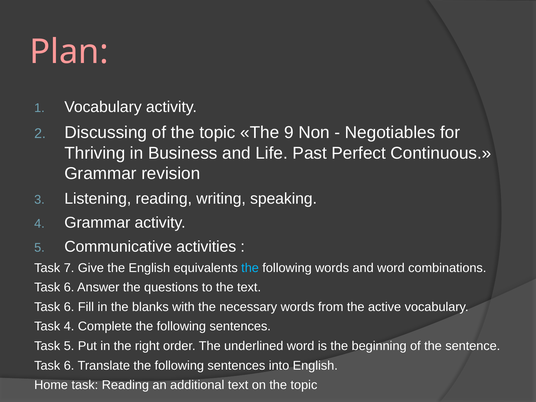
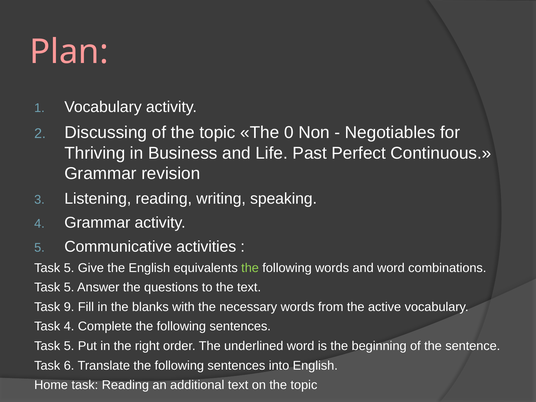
9: 9 -> 0
7 at (69, 268): 7 -> 5
the at (250, 268) colour: light blue -> light green
6 at (69, 287): 6 -> 5
6 at (69, 307): 6 -> 9
